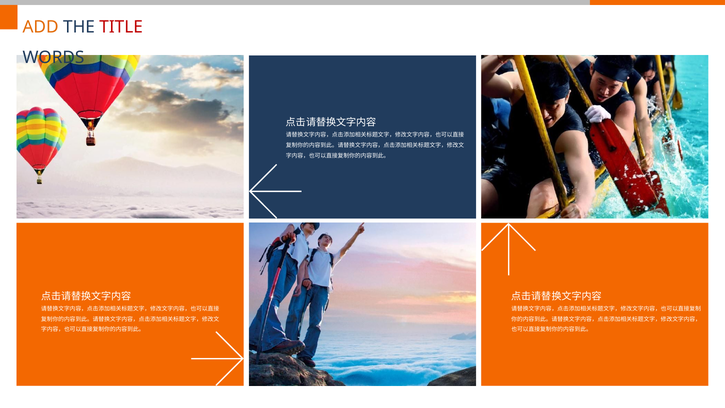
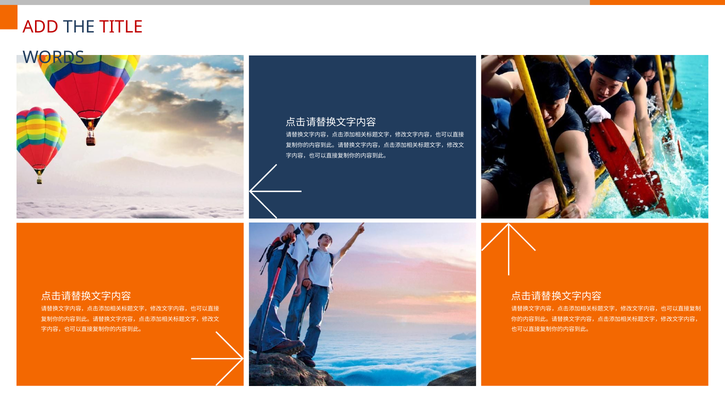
ADD colour: orange -> red
